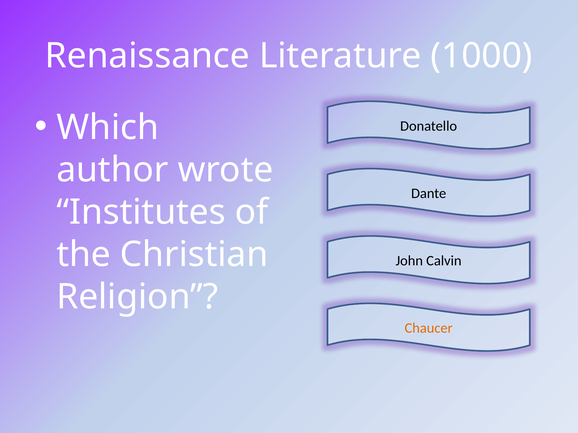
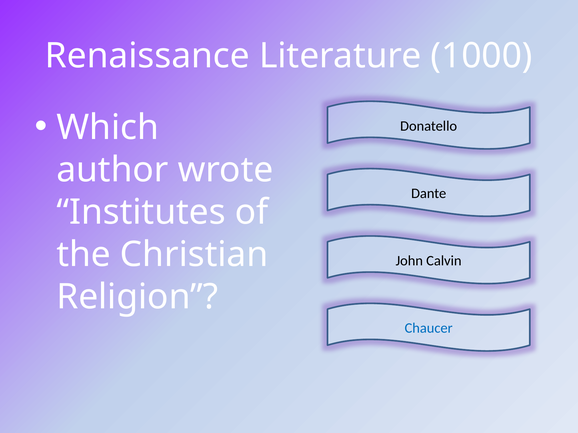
Chaucer colour: orange -> blue
